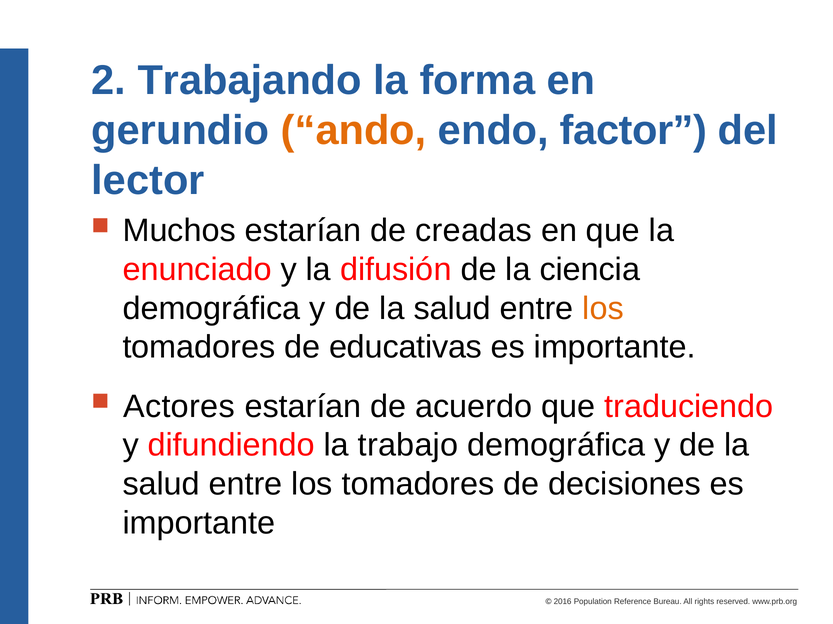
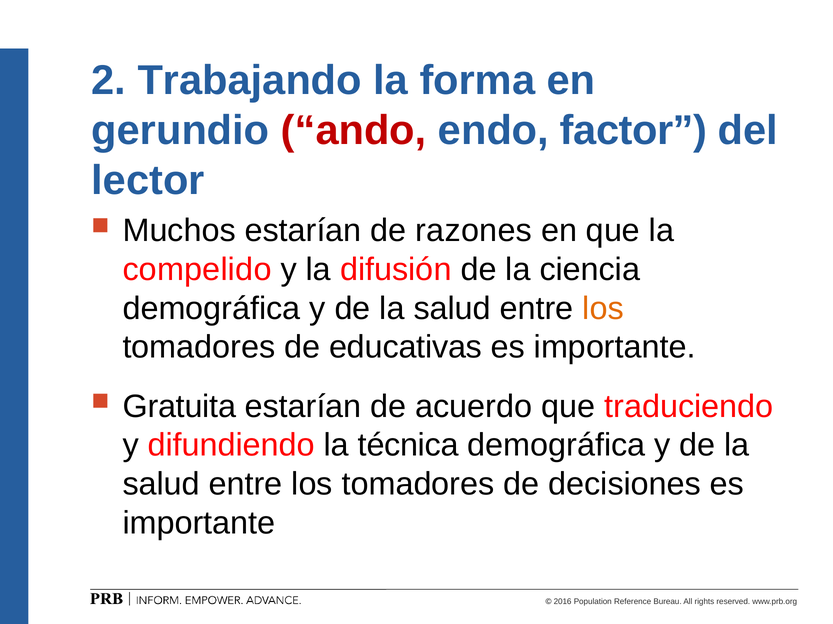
ando colour: orange -> red
creadas: creadas -> razones
enunciado: enunciado -> compelido
Actores: Actores -> Gratuita
trabajo: trabajo -> técnica
